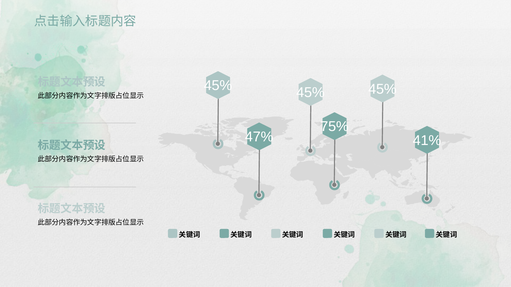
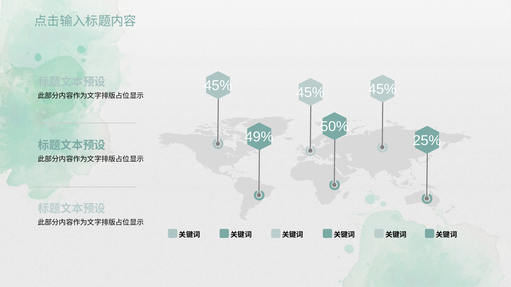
75%: 75% -> 50%
47%: 47% -> 49%
41%: 41% -> 25%
